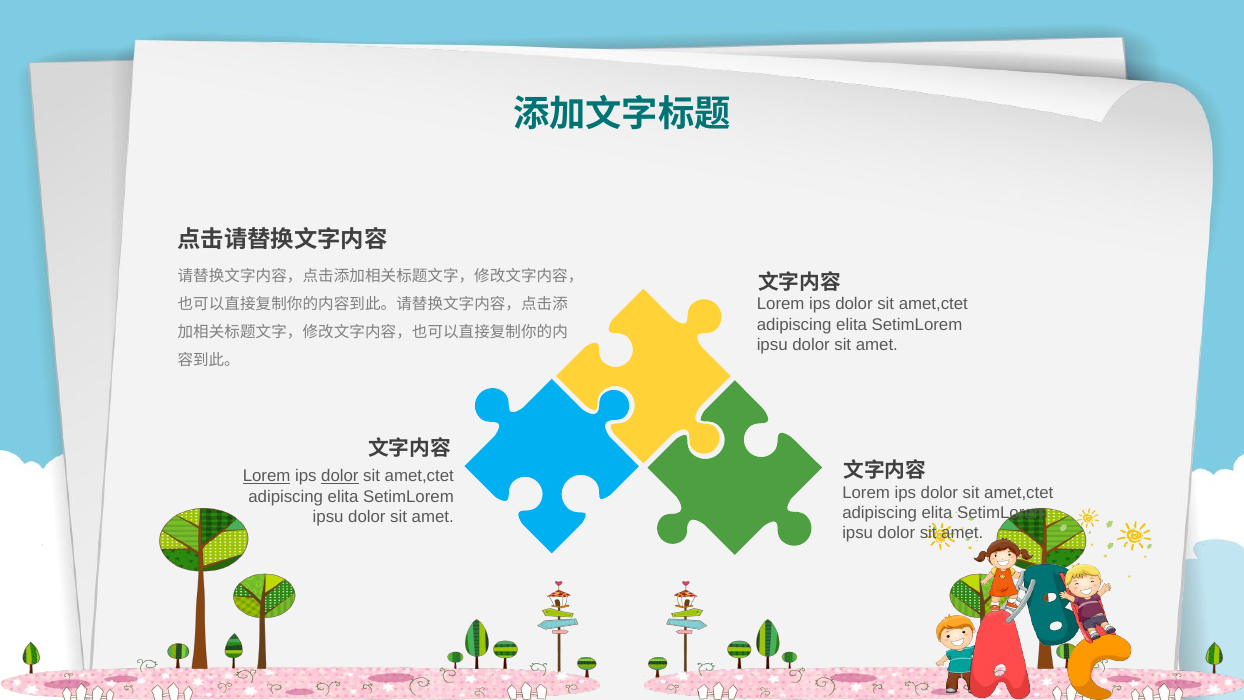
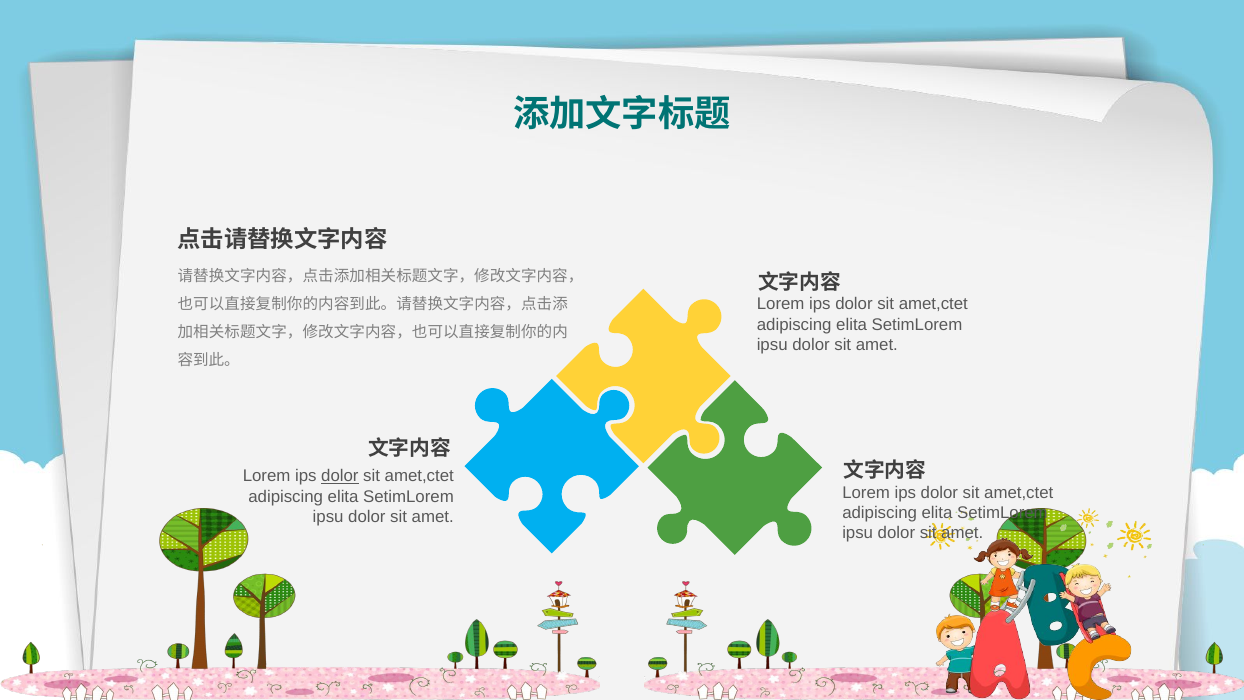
Lorem at (267, 476) underline: present -> none
